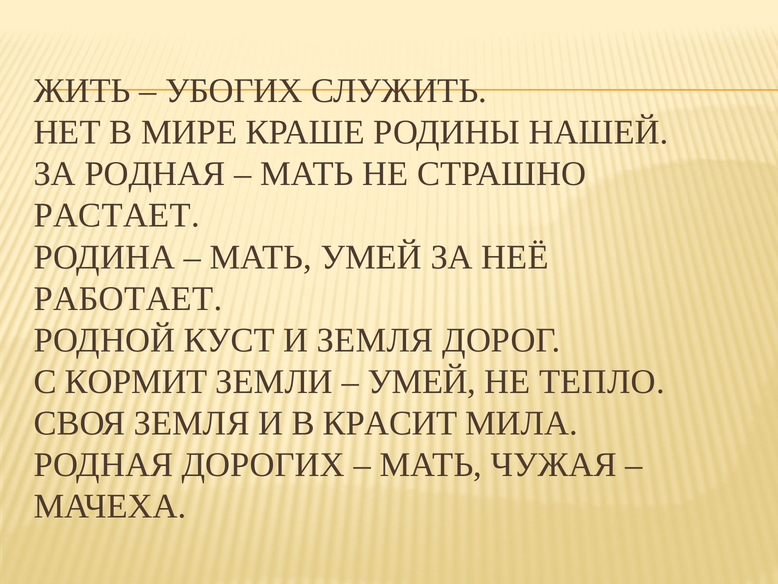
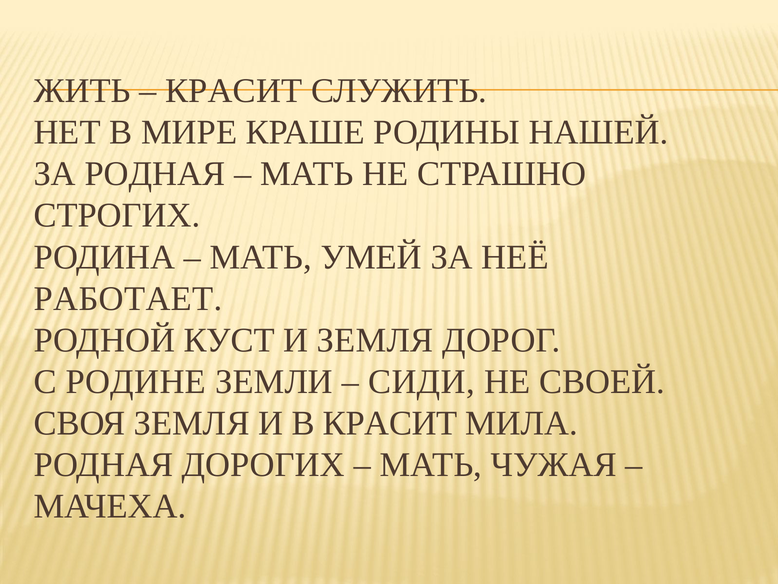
УБОГИХ at (234, 91): УБОГИХ -> КРАСИТ
РАСТАЕТ: РАСТАЕТ -> СТРОГИХ
КОРМИТ: КОРМИТ -> РОДИНЕ
УМЕЙ at (422, 381): УМЕЙ -> СИДИ
ТЕПЛО: ТЕПЛО -> СВОЕЙ
